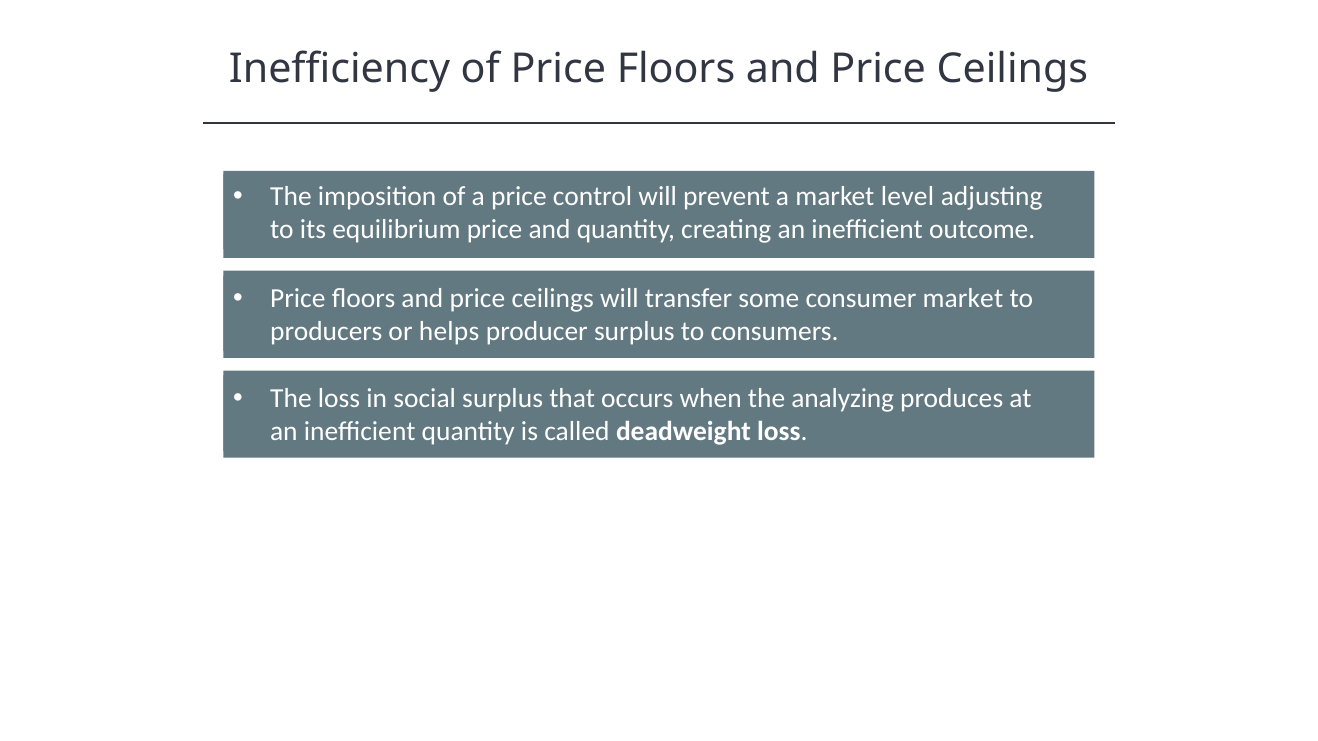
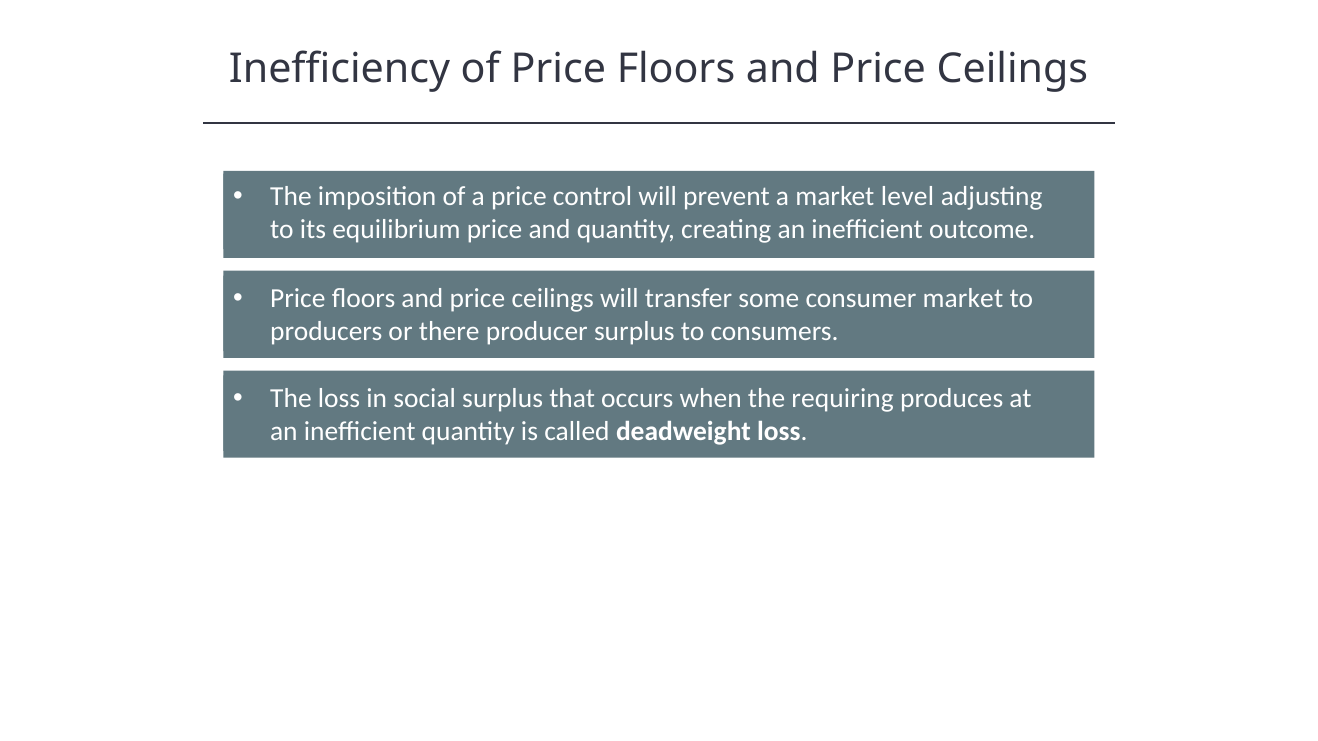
helps: helps -> there
analyzing: analyzing -> requiring
